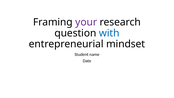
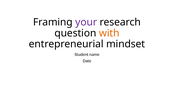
with colour: blue -> orange
